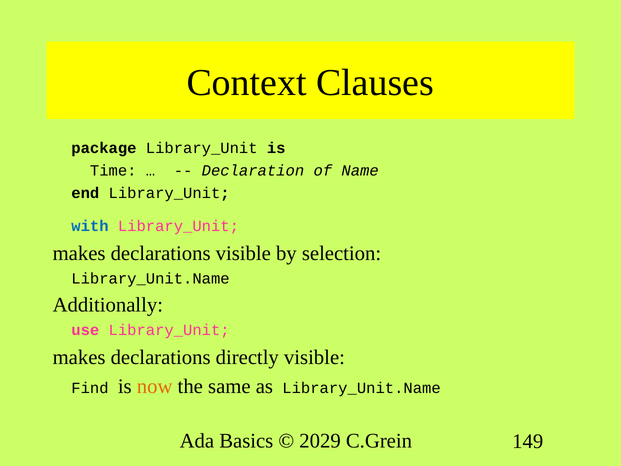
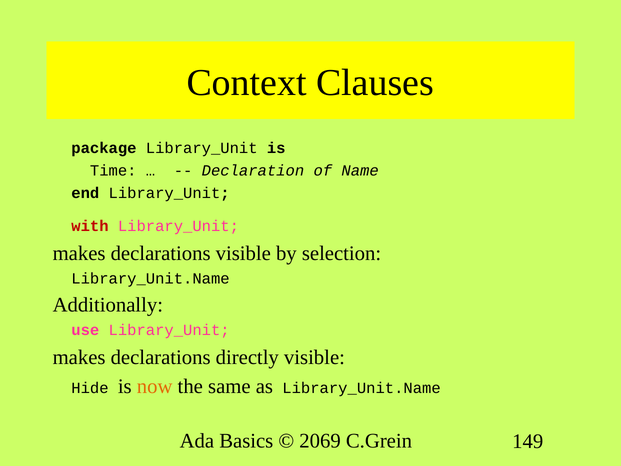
with colour: blue -> red
Find: Find -> Hide
2029: 2029 -> 2069
